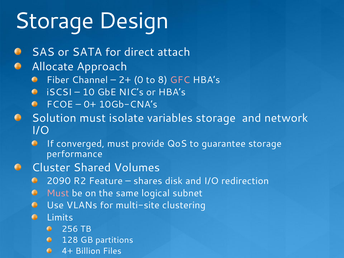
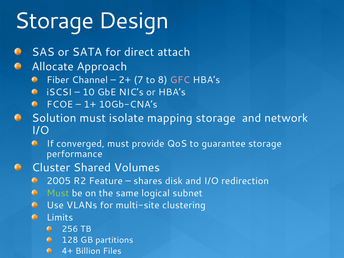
0: 0 -> 7
0+: 0+ -> 1+
variables: variables -> mapping
2090: 2090 -> 2005
Must at (58, 193) colour: pink -> light green
